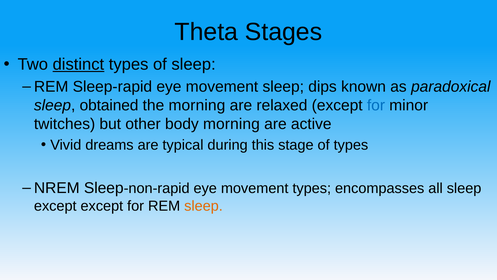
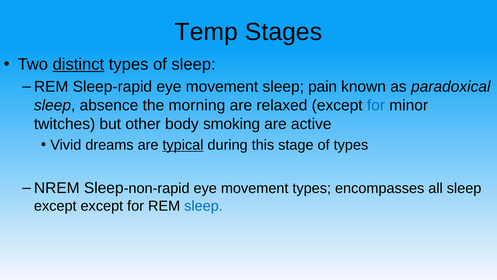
Theta: Theta -> Temp
dips: dips -> pain
obtained: obtained -> absence
body morning: morning -> smoking
typical underline: none -> present
sleep at (203, 206) colour: orange -> blue
